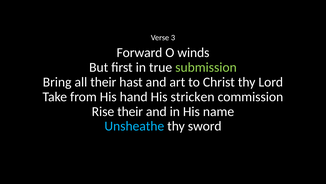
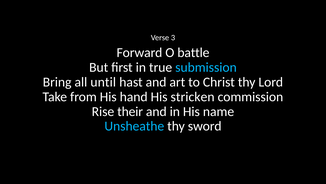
winds: winds -> battle
submission colour: light green -> light blue
all their: their -> until
